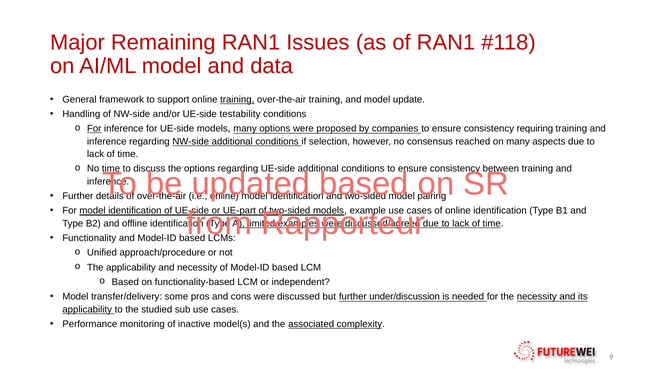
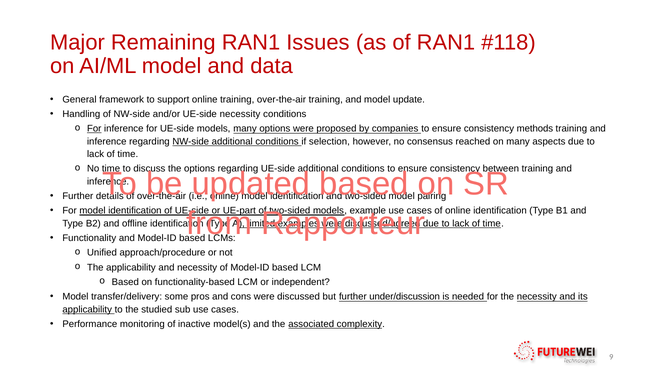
training at (237, 100) underline: present -> none
UE-side testability: testability -> necessity
requiring: requiring -> methods
